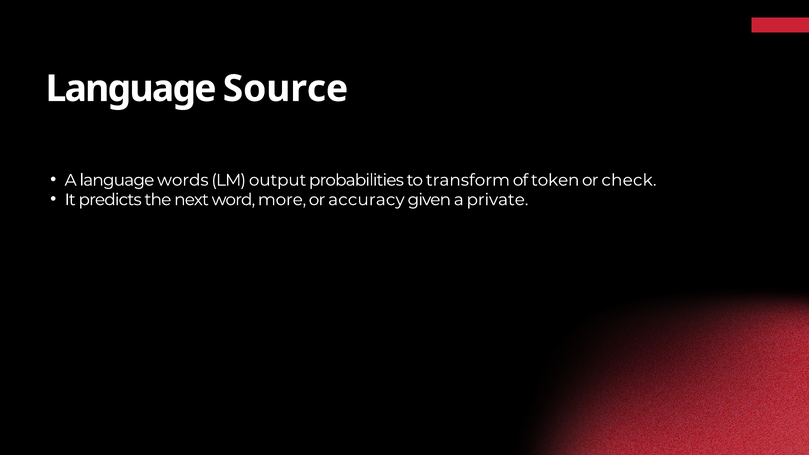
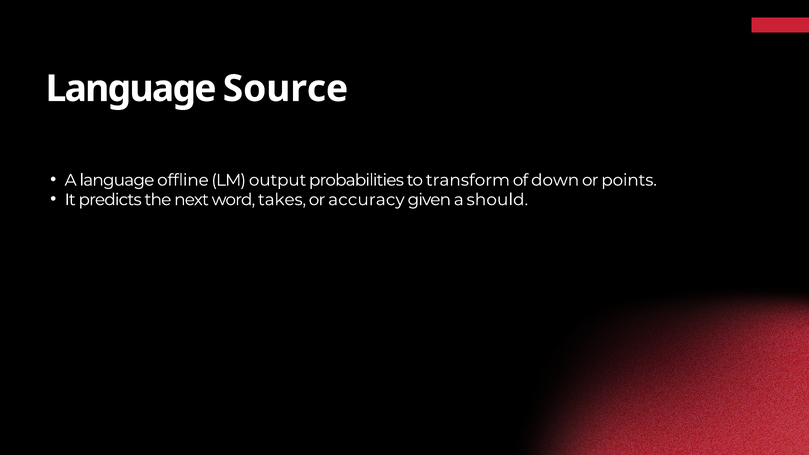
words: words -> offline
token: token -> down
check: check -> points
more: more -> takes
private: private -> should
